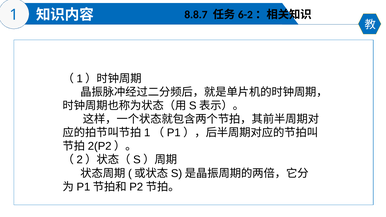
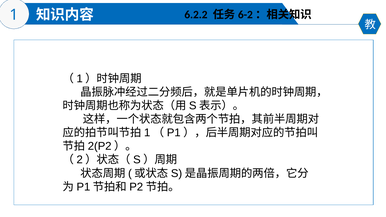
8.8.7: 8.8.7 -> 6.2.2
